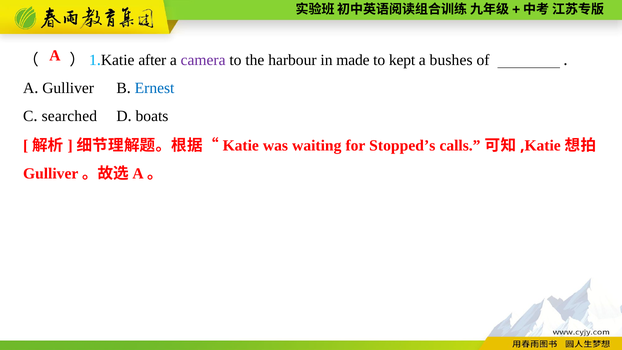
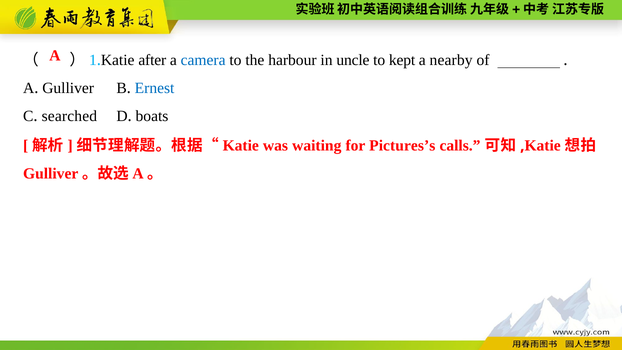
camera colour: purple -> blue
made: made -> uncle
bushes: bushes -> nearby
Stopped’s: Stopped’s -> Pictures’s
